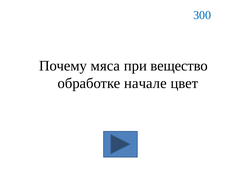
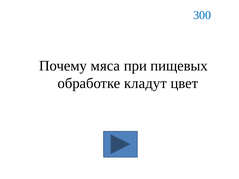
вещество: вещество -> пищевых
начале: начале -> кладут
